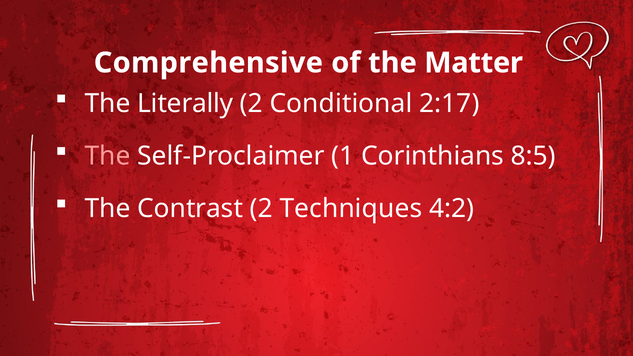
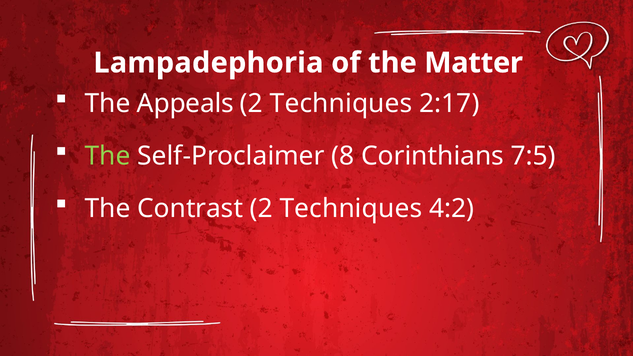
Comprehensive: Comprehensive -> Lampadephoria
Literally: Literally -> Appeals
Conditional at (341, 104): Conditional -> Techniques
The at (108, 156) colour: pink -> light green
1: 1 -> 8
8:5: 8:5 -> 7:5
